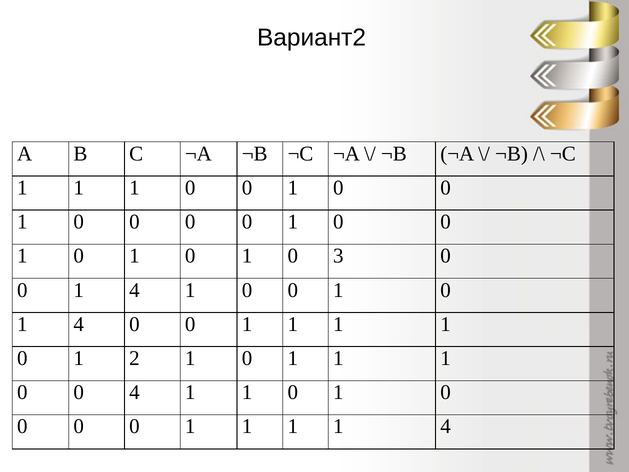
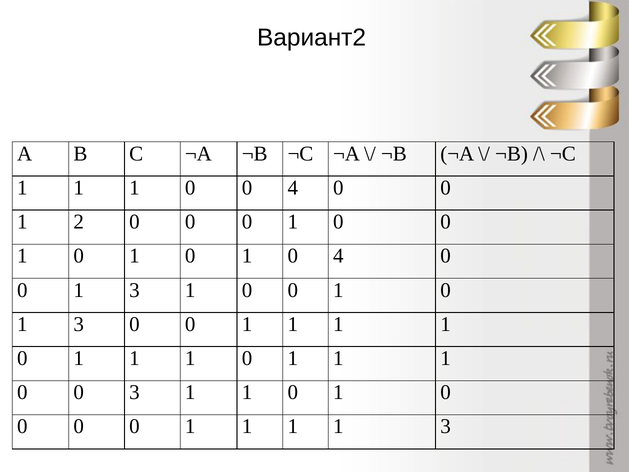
1 at (293, 188): 1 -> 4
0 at (79, 222): 0 -> 2
1 0 3: 3 -> 4
4 at (134, 290): 4 -> 3
4 at (79, 324): 4 -> 3
2 at (134, 358): 2 -> 1
0 4: 4 -> 3
1 1 4: 4 -> 3
